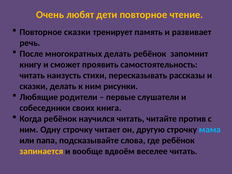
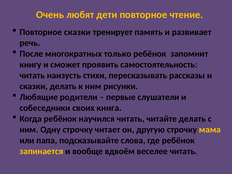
многократных делать: делать -> только
читайте против: против -> делать
мама colour: light blue -> yellow
